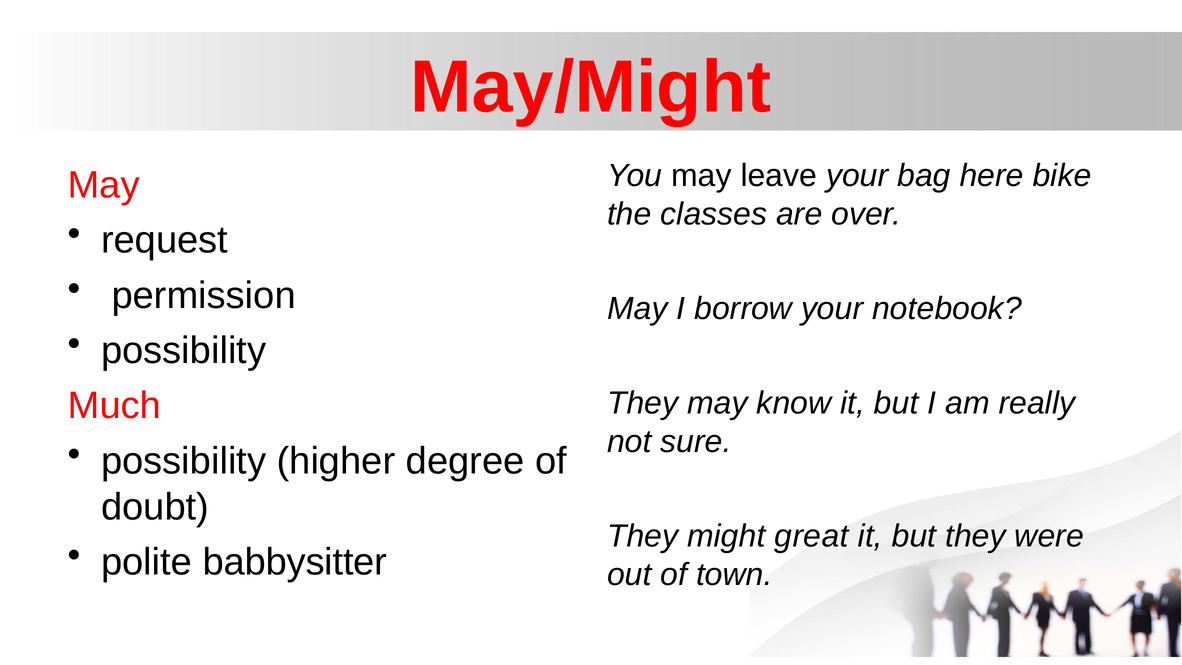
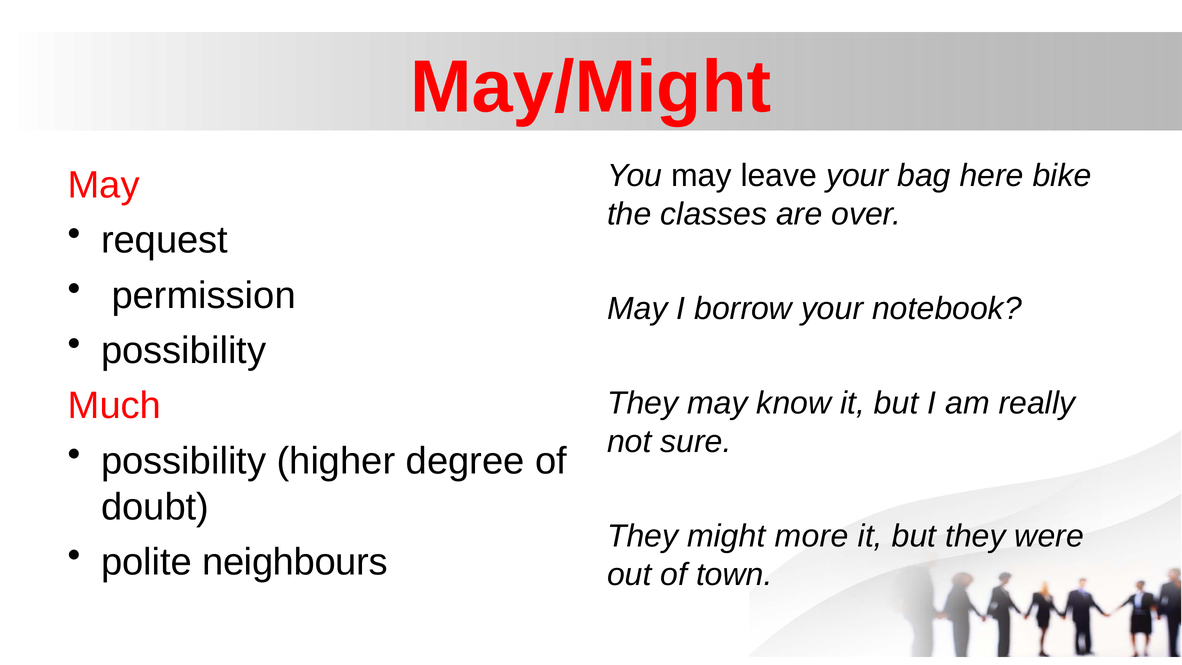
great: great -> more
babbysitter: babbysitter -> neighbours
